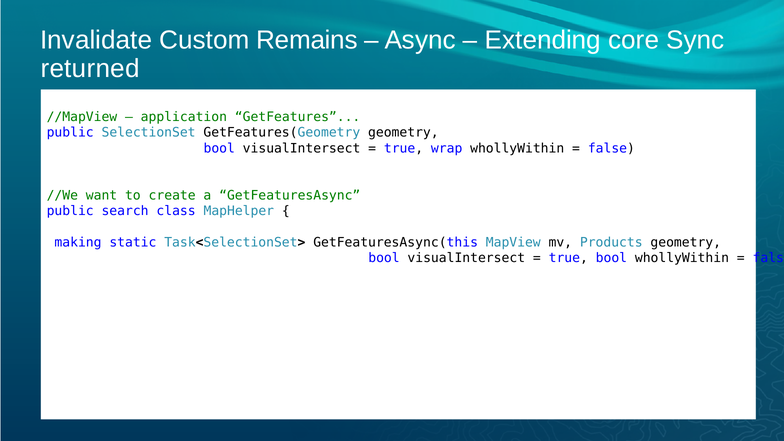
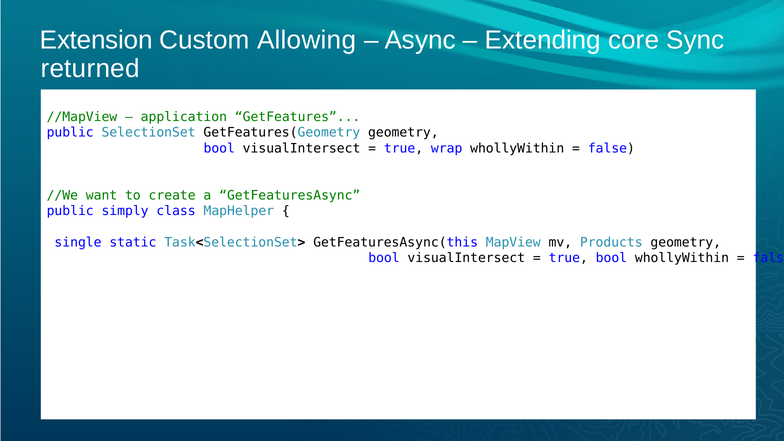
Invalidate: Invalidate -> Extension
Remains: Remains -> Allowing
search: search -> simply
making: making -> single
